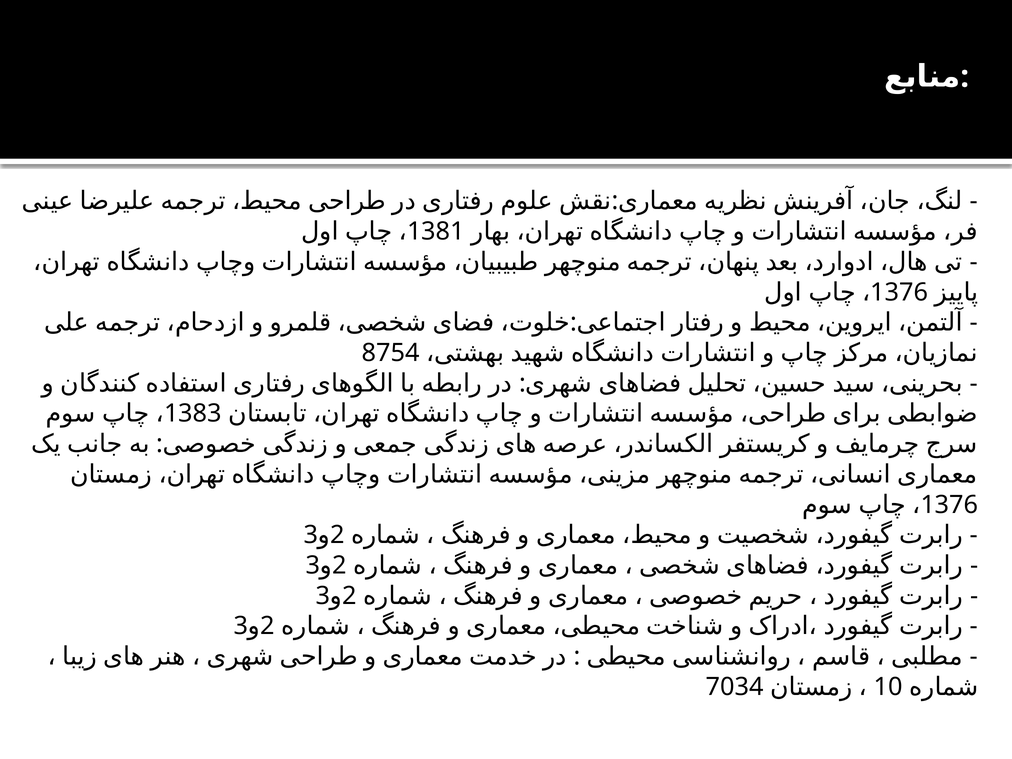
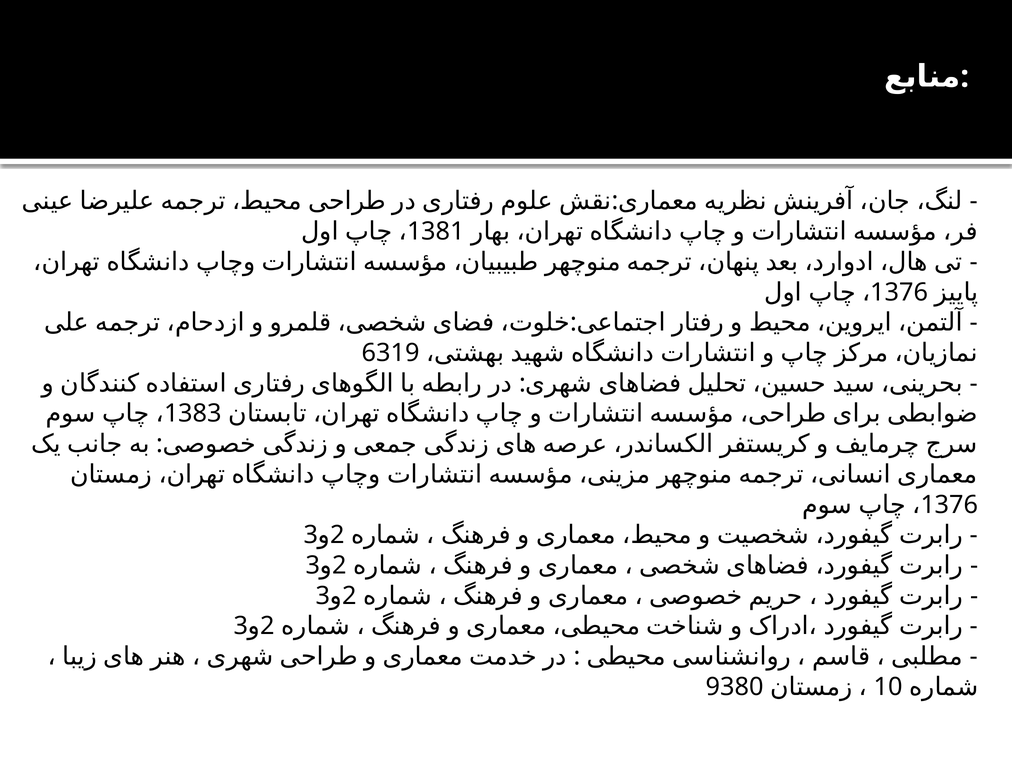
8754: 8754 -> 6319
7034: 7034 -> 9380
